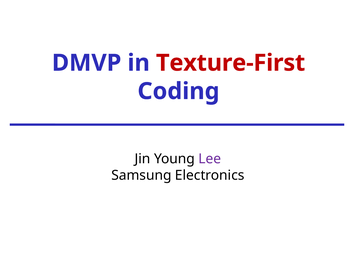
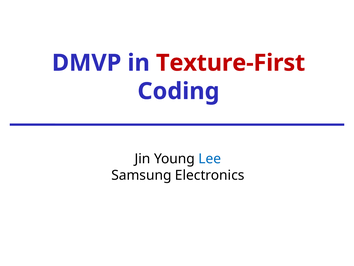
Lee colour: purple -> blue
